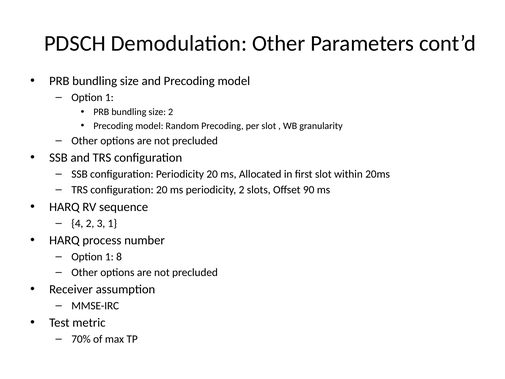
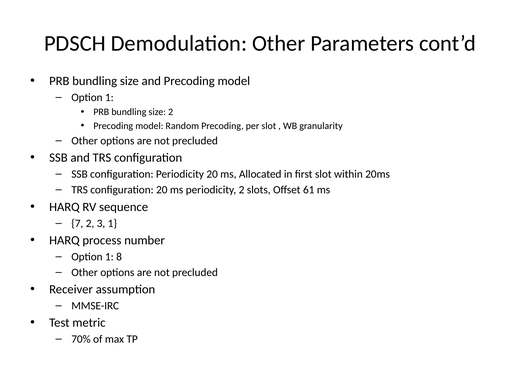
90: 90 -> 61
4: 4 -> 7
